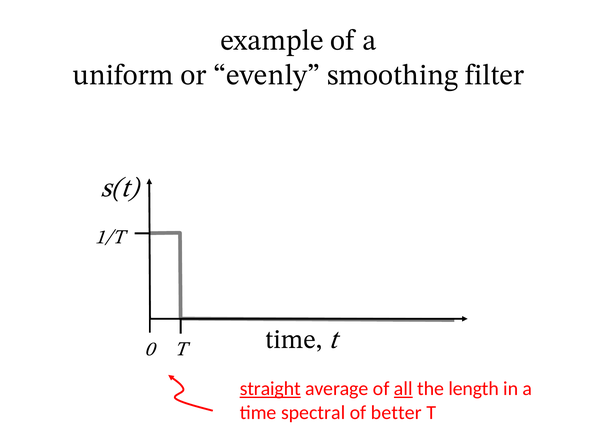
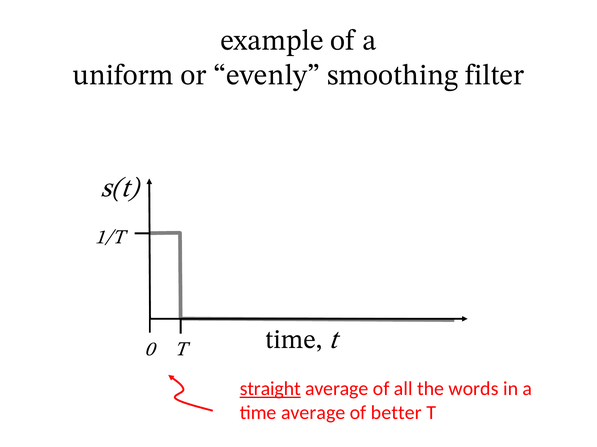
all underline: present -> none
length: length -> words
time spectral: spectral -> average
